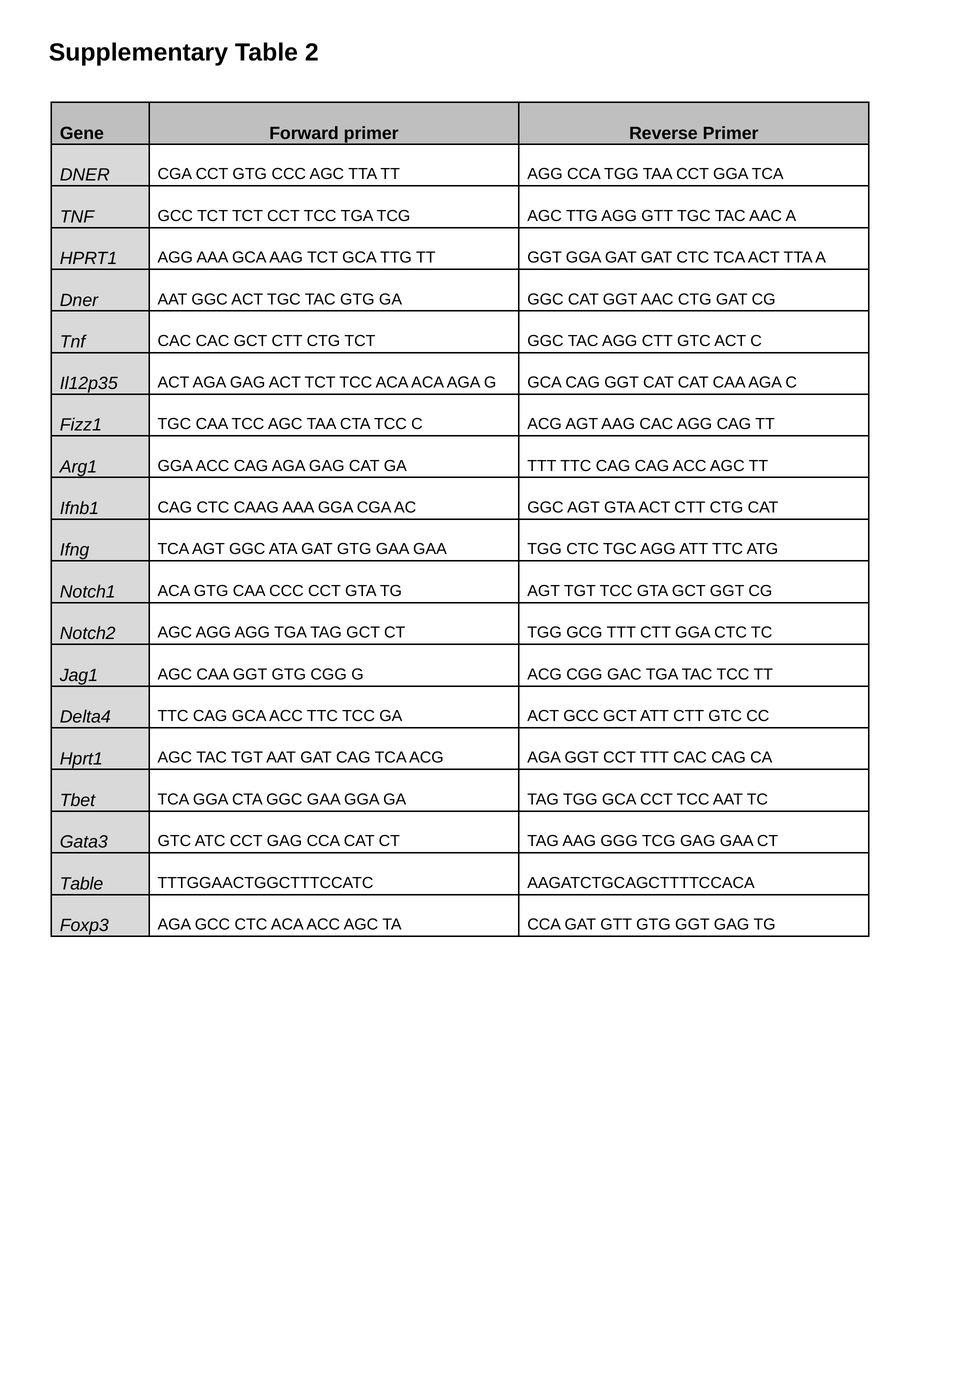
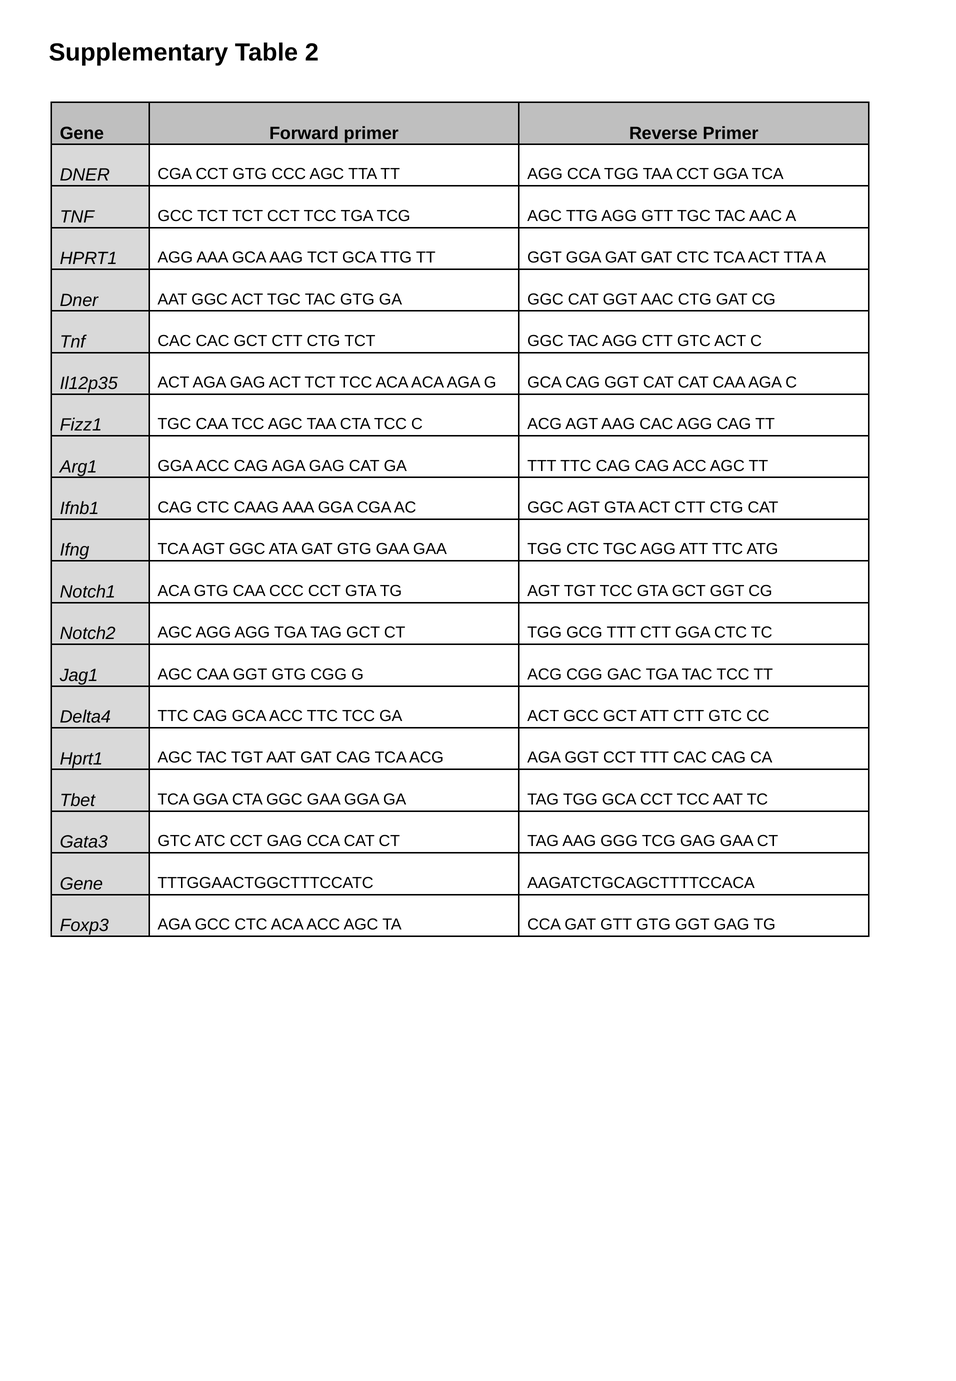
Table at (81, 884): Table -> Gene
